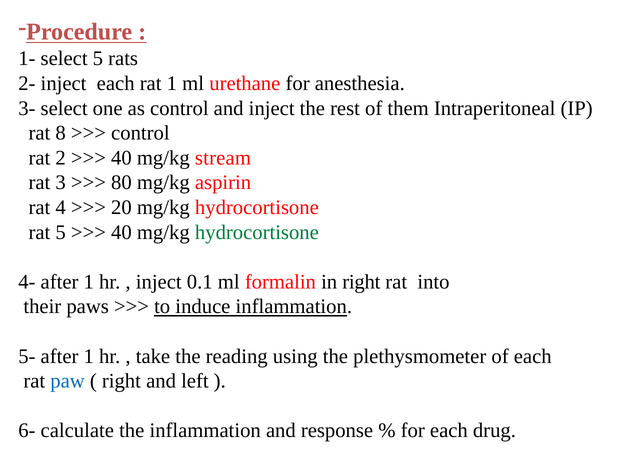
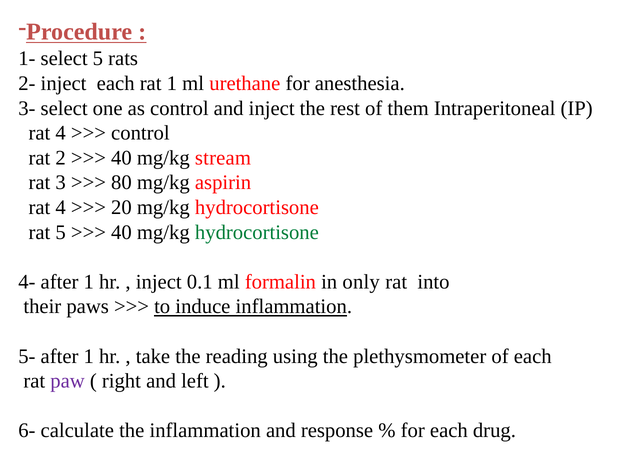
8 at (61, 133): 8 -> 4
in right: right -> only
paw colour: blue -> purple
